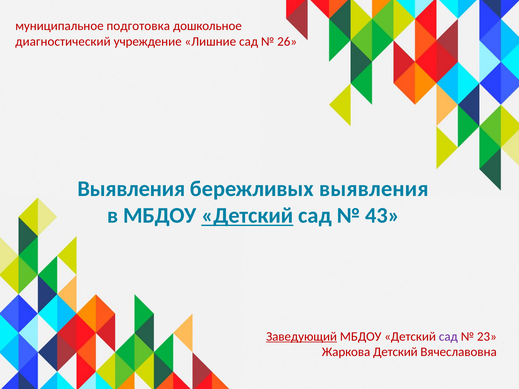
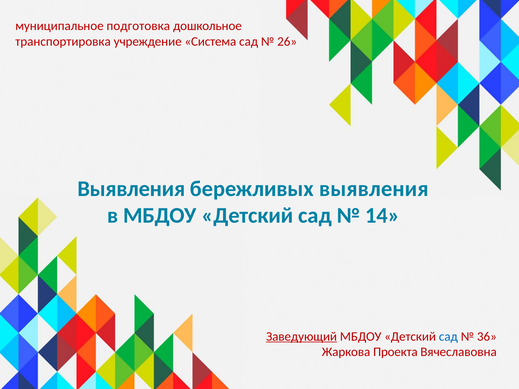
диагностический: диагностический -> транспортировка
Лишние: Лишние -> Система
Детский at (247, 216) underline: present -> none
43: 43 -> 14
сад at (448, 337) colour: purple -> blue
23: 23 -> 36
Жаркова Детский: Детский -> Проекта
